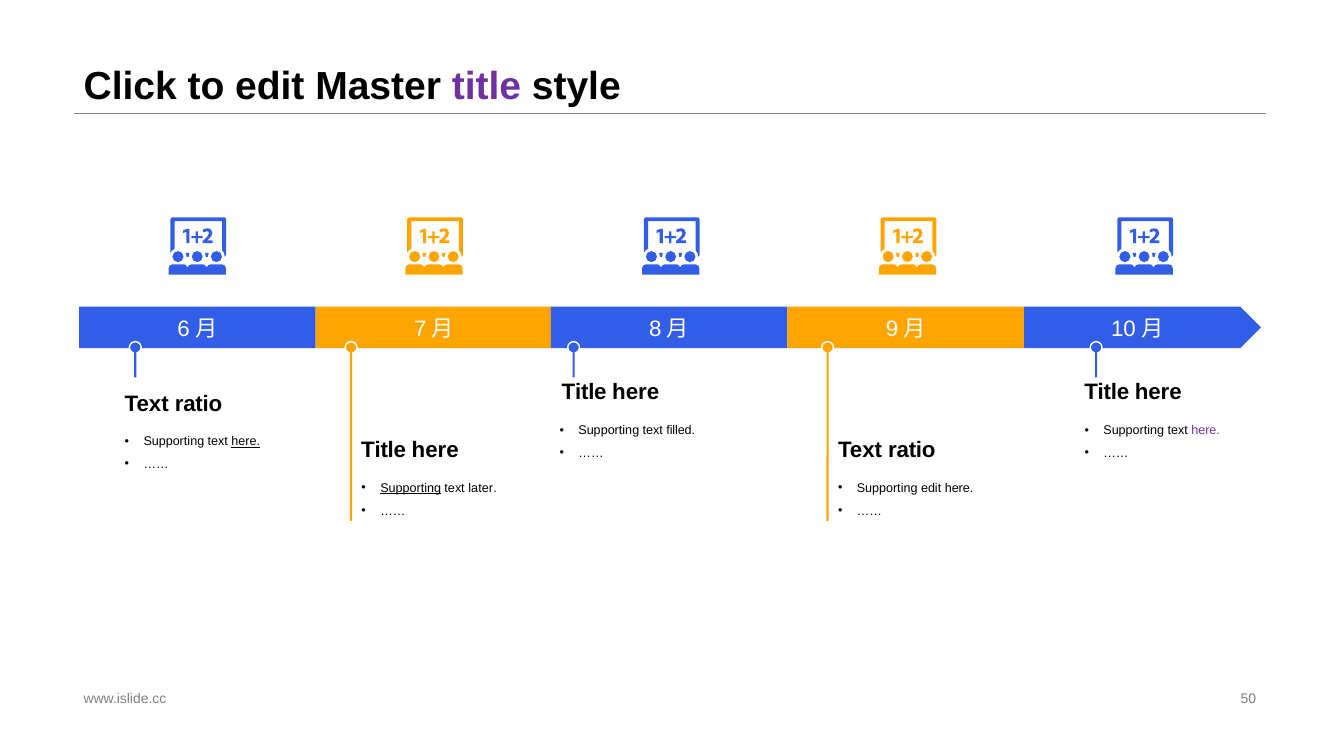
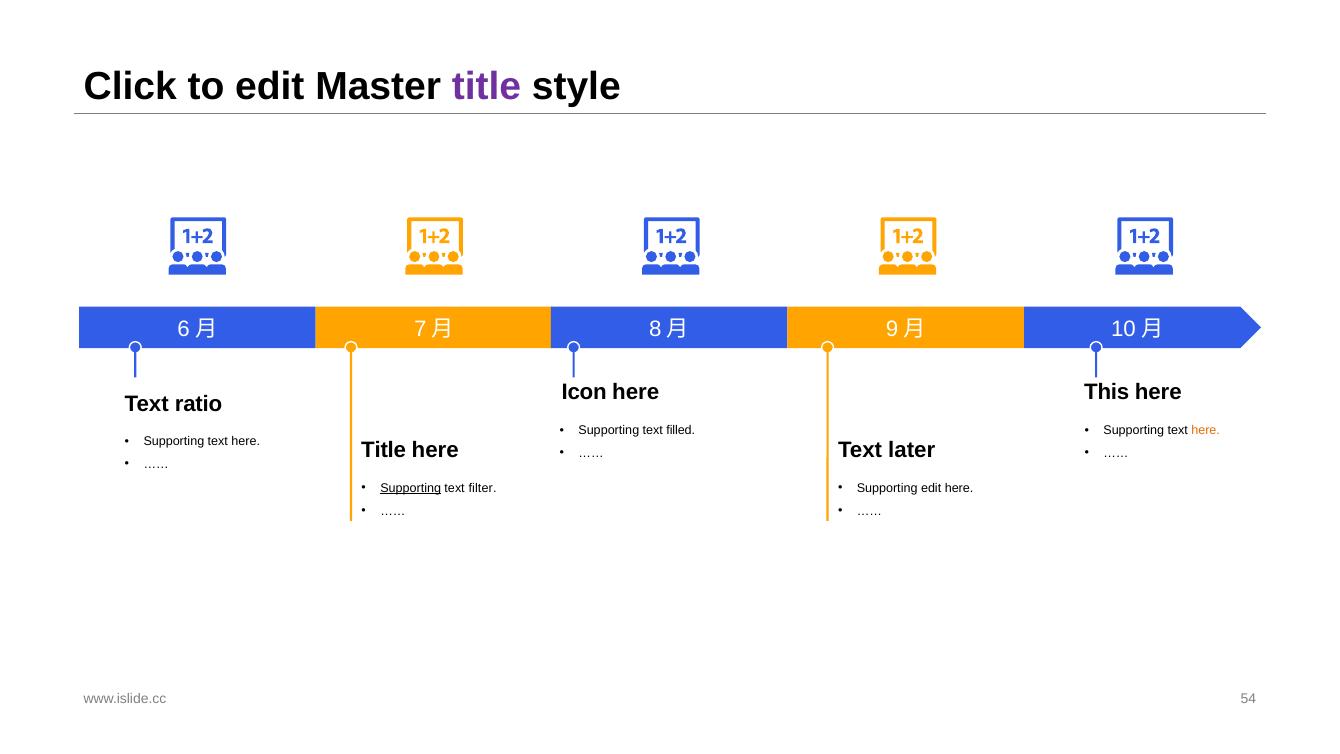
Title at (584, 392): Title -> Icon
Title at (1107, 392): Title -> This
here at (1206, 430) colour: purple -> orange
here at (246, 442) underline: present -> none
ratio at (912, 450): ratio -> later
later: later -> filter
50: 50 -> 54
